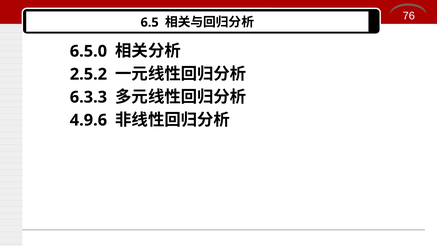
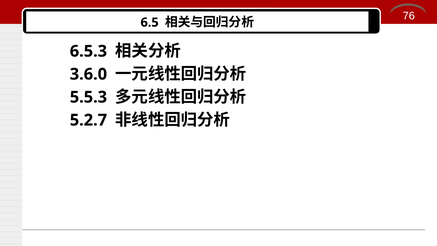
6.5.0: 6.5.0 -> 6.5.3
2.5.2: 2.5.2 -> 3.6.0
6.3.3: 6.3.3 -> 5.5.3
4.9.6: 4.9.6 -> 5.2.7
